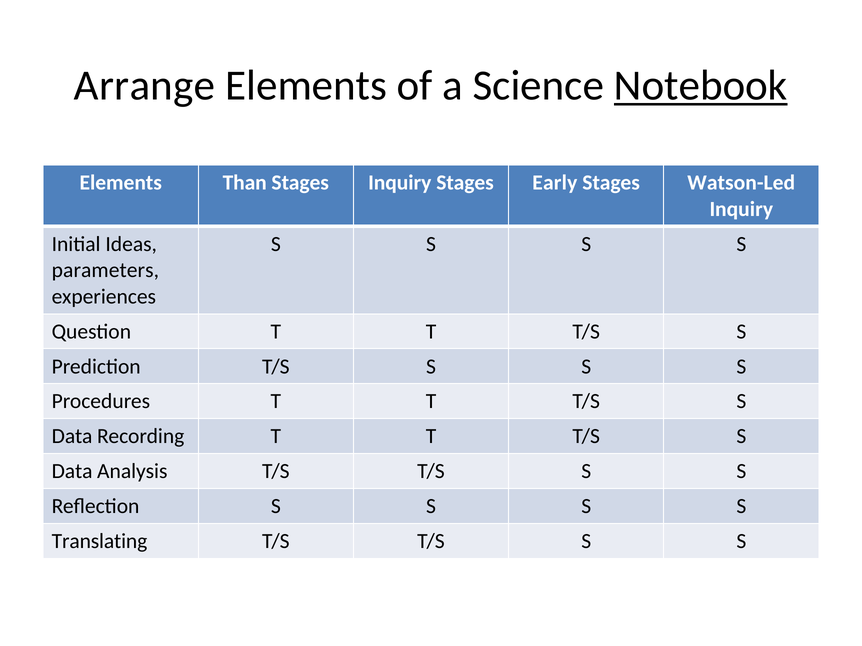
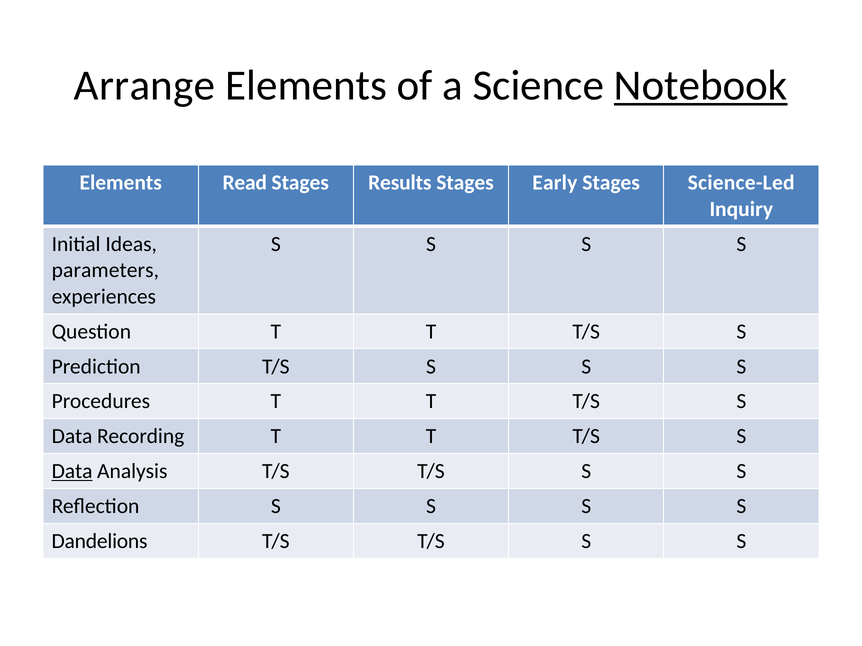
Than: Than -> Read
Stages Inquiry: Inquiry -> Results
Watson-Led: Watson-Led -> Science-Led
Data at (72, 472) underline: none -> present
Translating: Translating -> Dandelions
